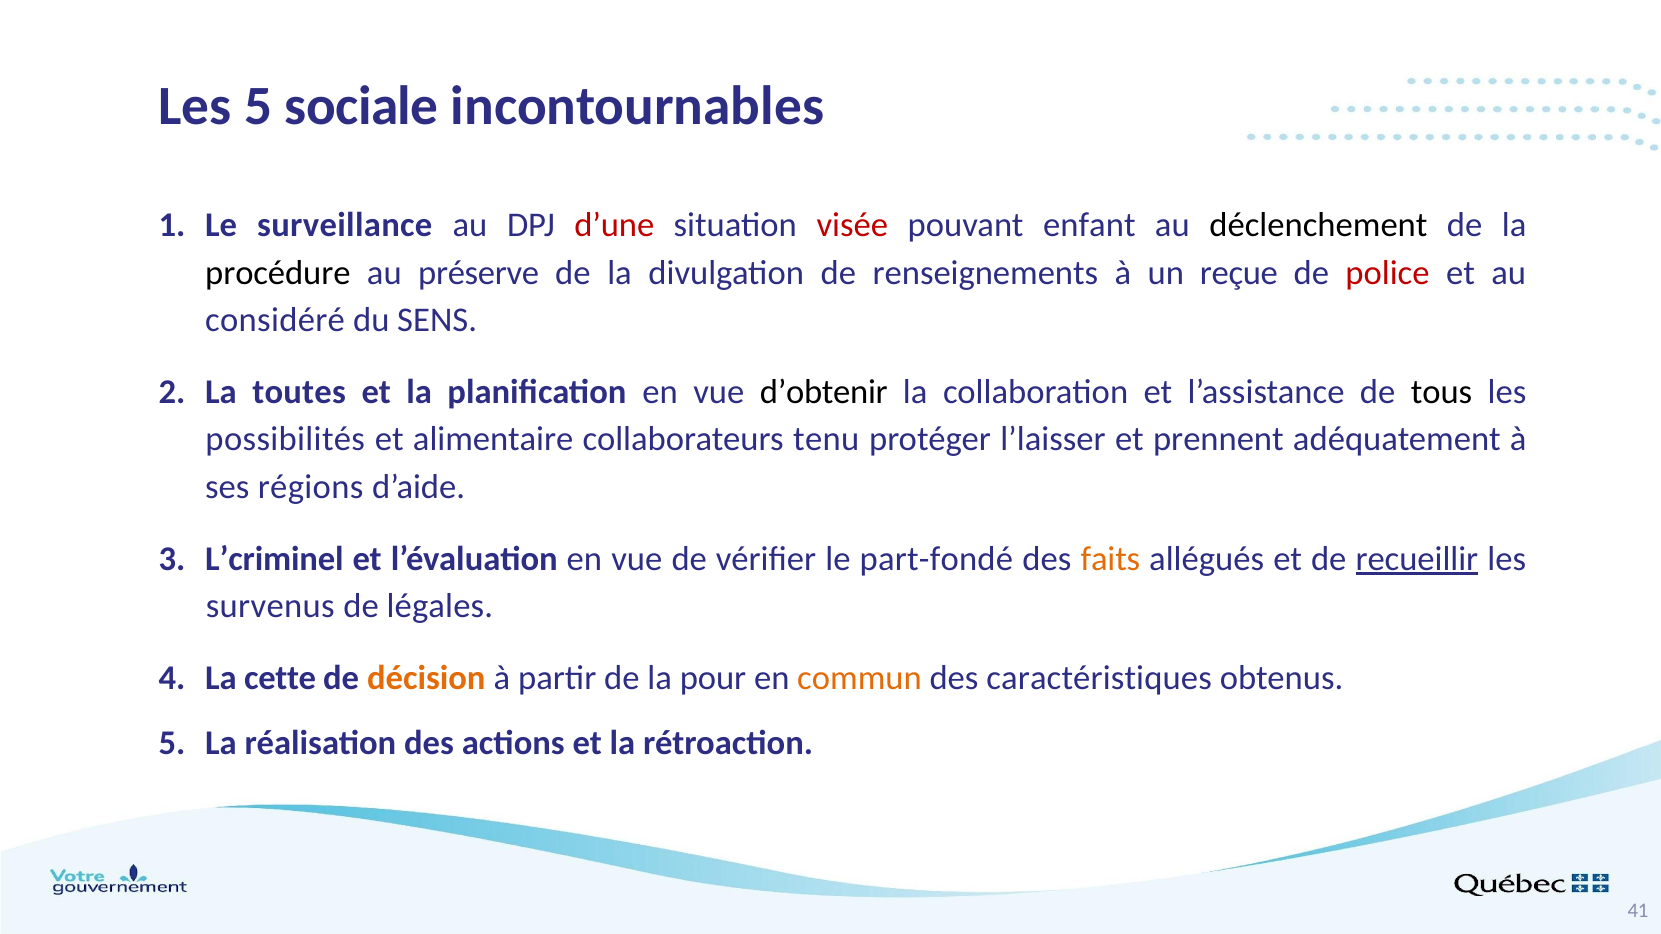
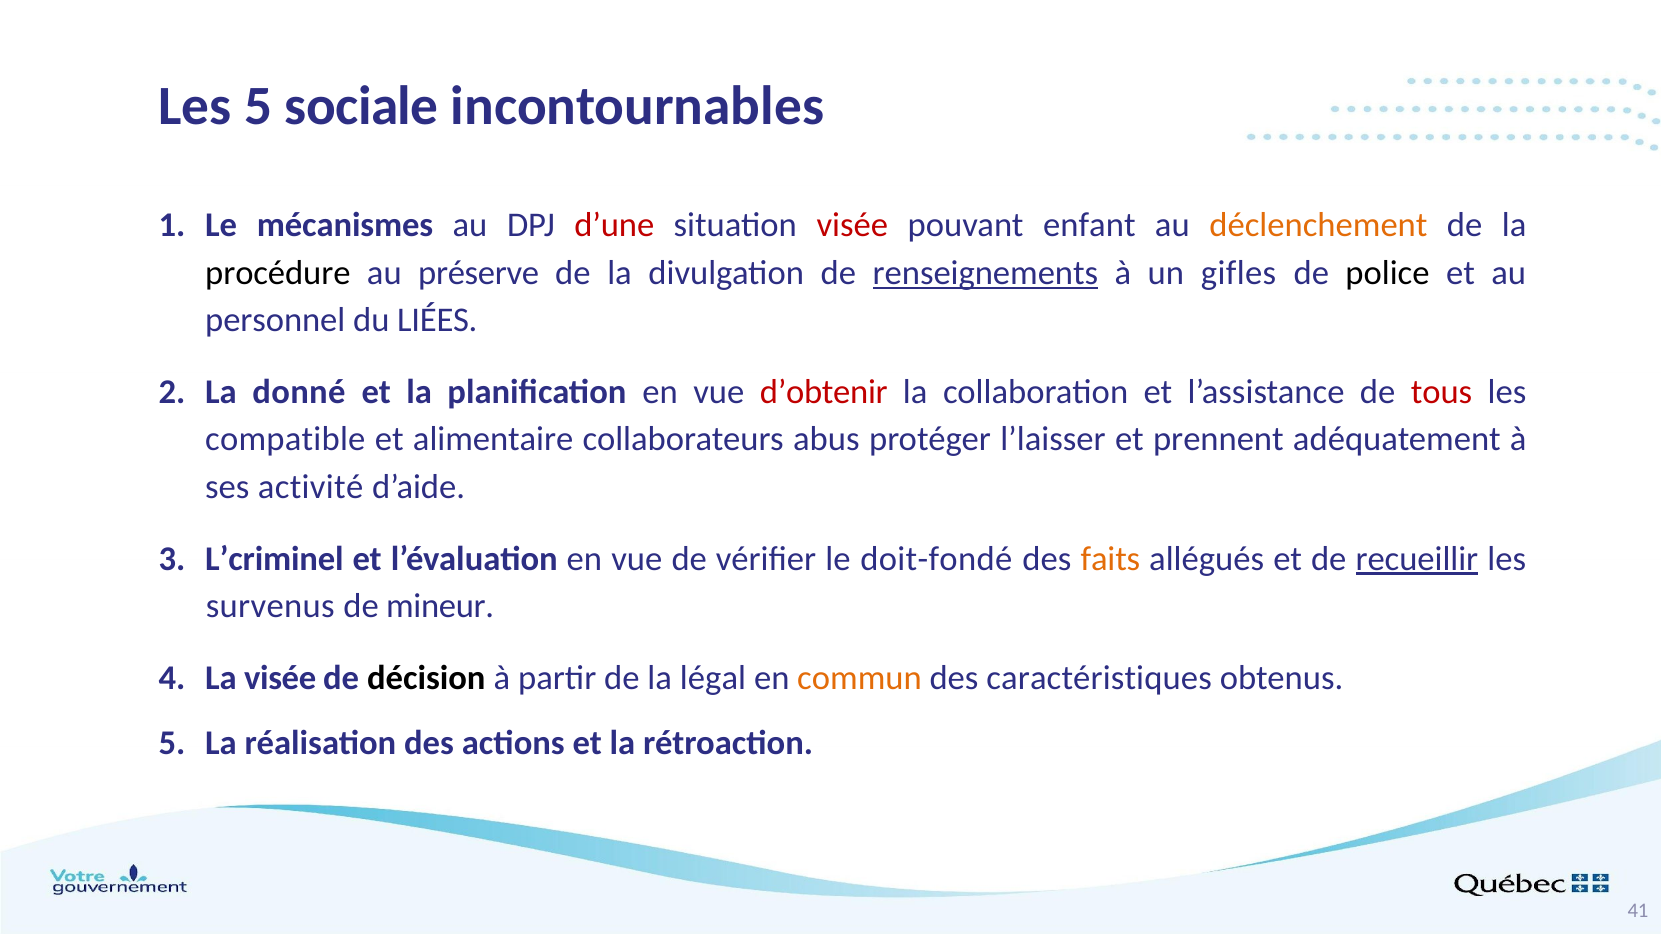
surveillance: surveillance -> mécanismes
déclenchement colour: black -> orange
renseignements underline: none -> present
reçue: reçue -> gifles
police colour: red -> black
considéré: considéré -> personnel
SENS: SENS -> LIÉES
toutes: toutes -> donné
d’obtenir colour: black -> red
tous colour: black -> red
possibilités: possibilités -> compatible
tenu: tenu -> abus
régions: régions -> activité
part-fondé: part-fondé -> doit-fondé
légales: légales -> mineur
La cette: cette -> visée
décision colour: orange -> black
pour: pour -> légal
